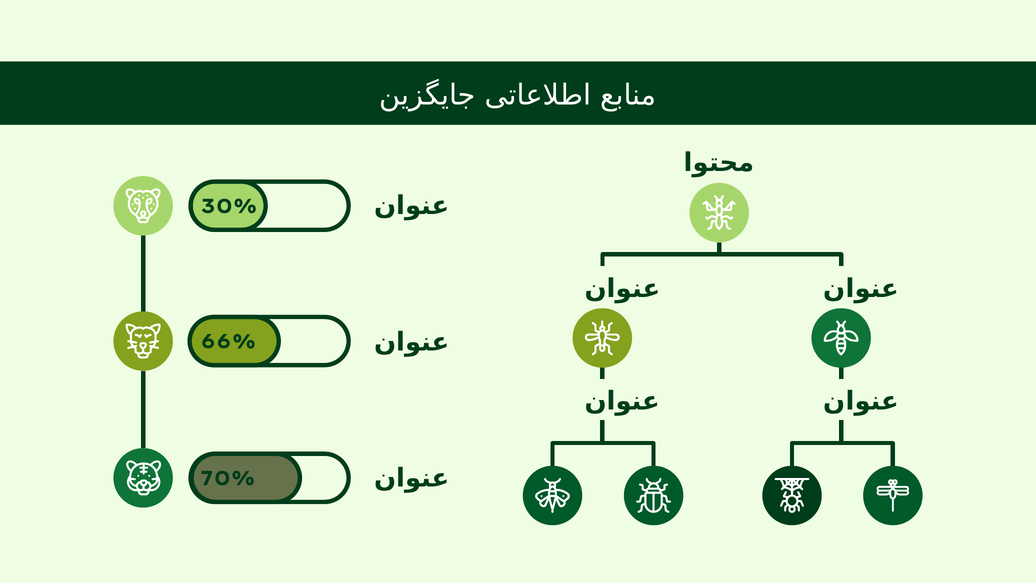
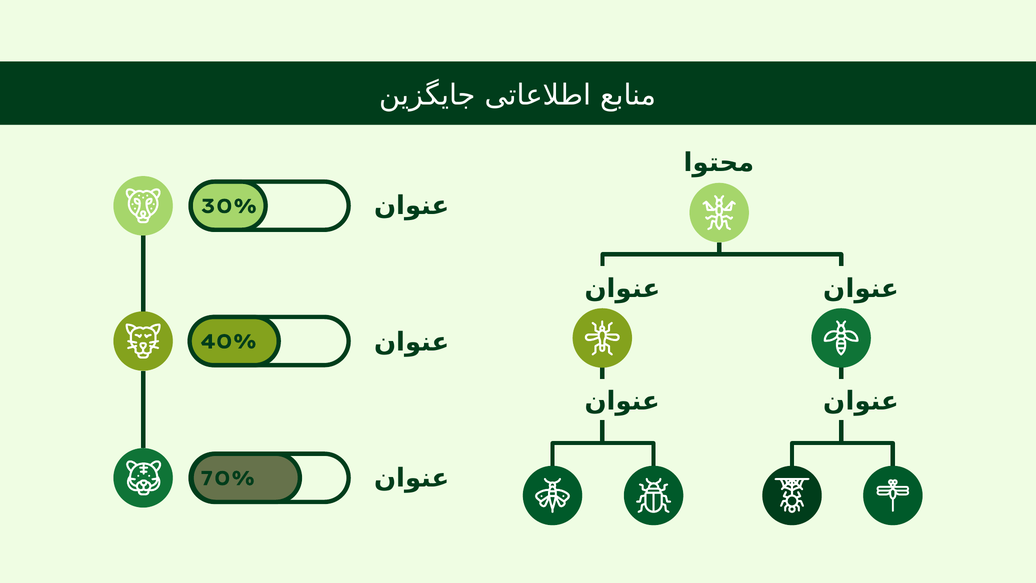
66%: 66% -> 40%
